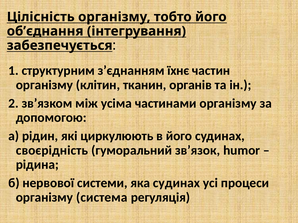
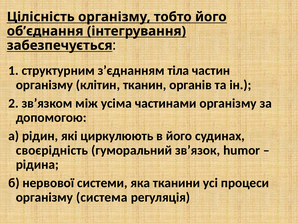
їхнє: їхнє -> тіла
яка судинах: судинах -> тканини
